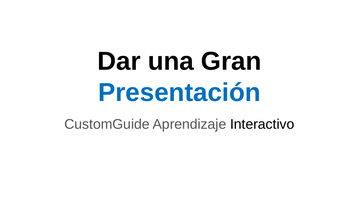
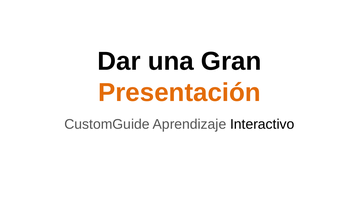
Presentación colour: blue -> orange
